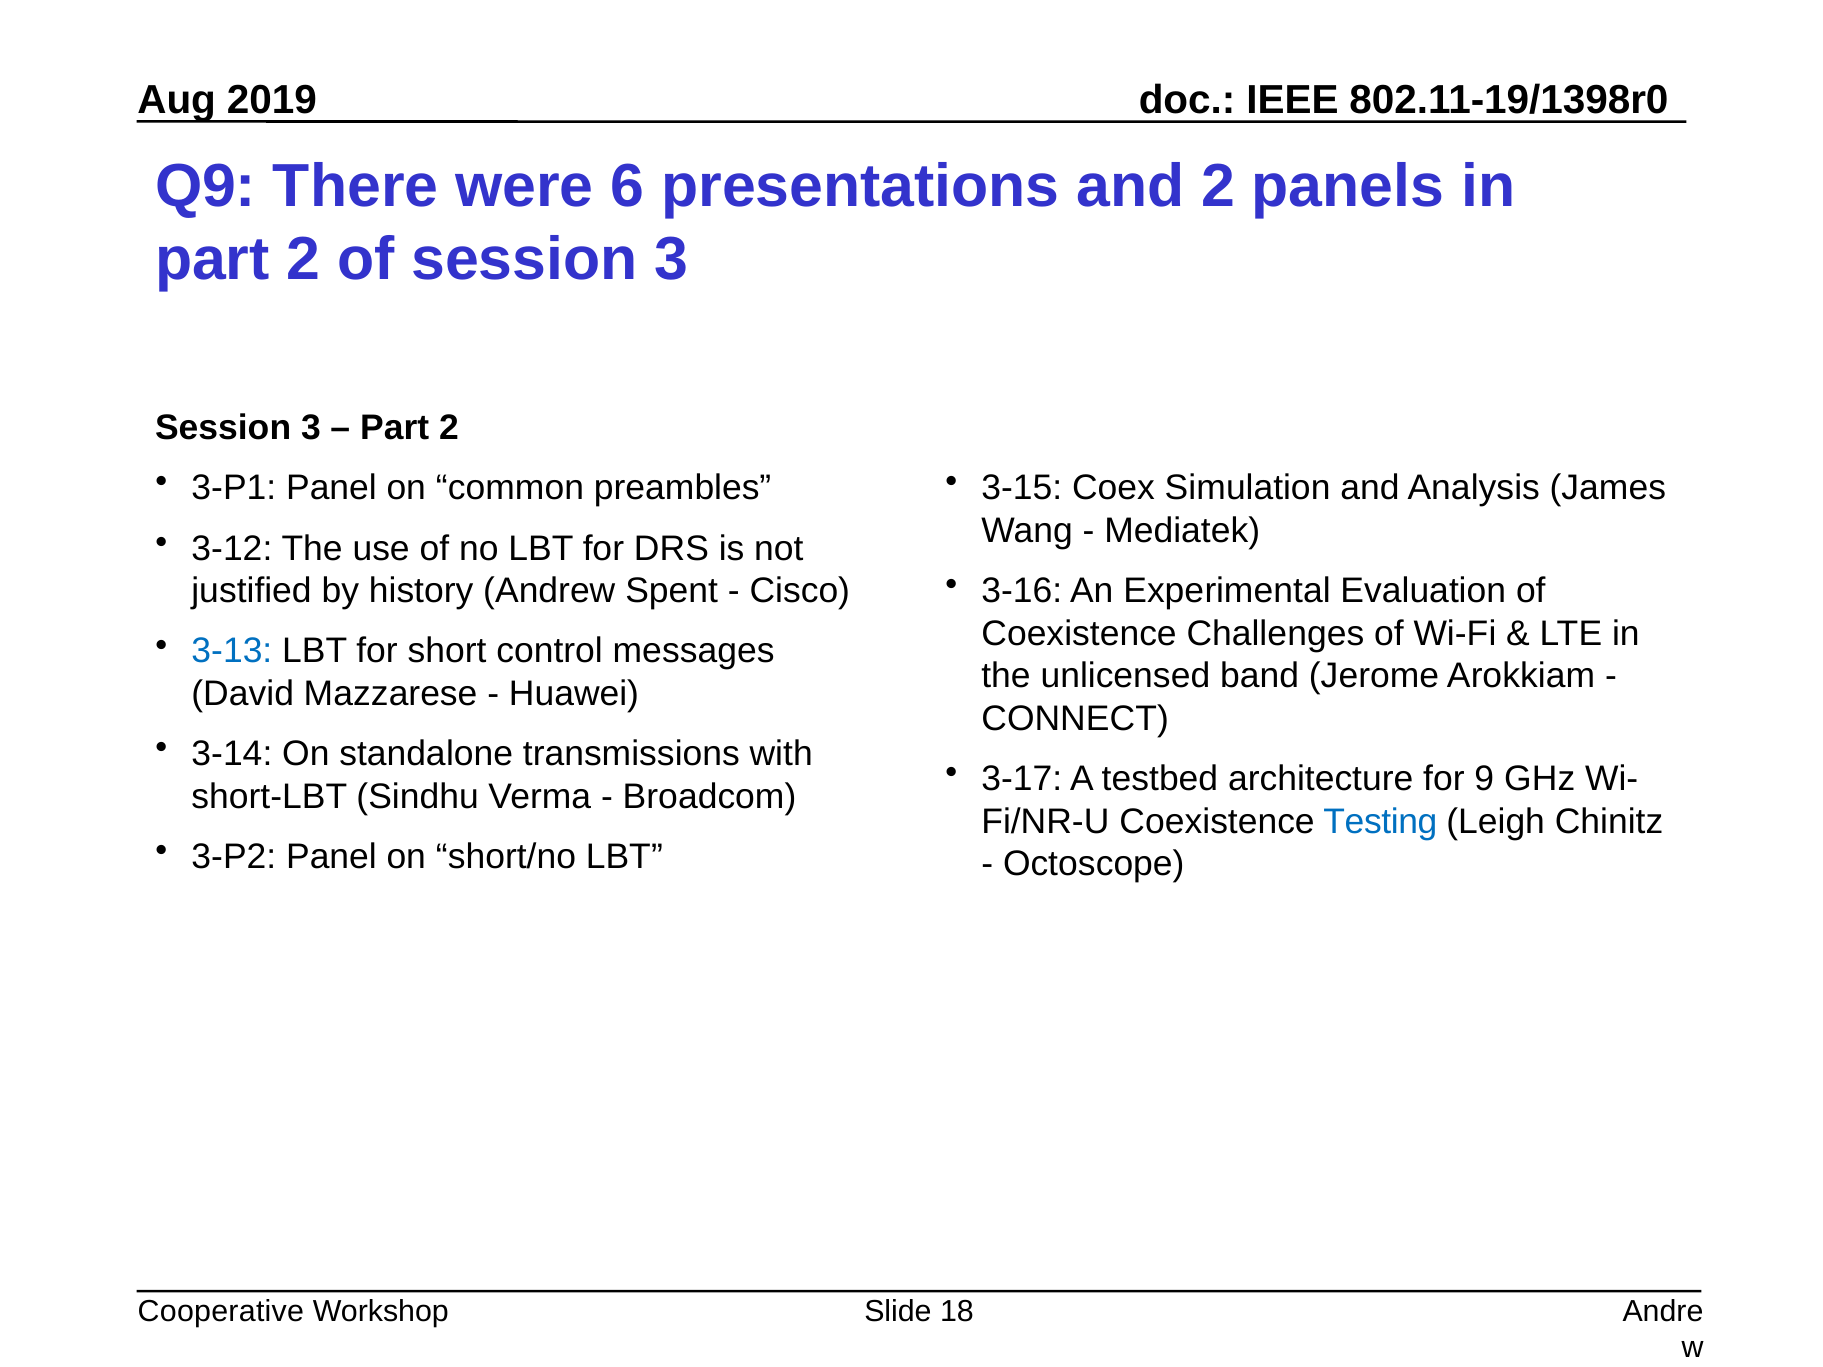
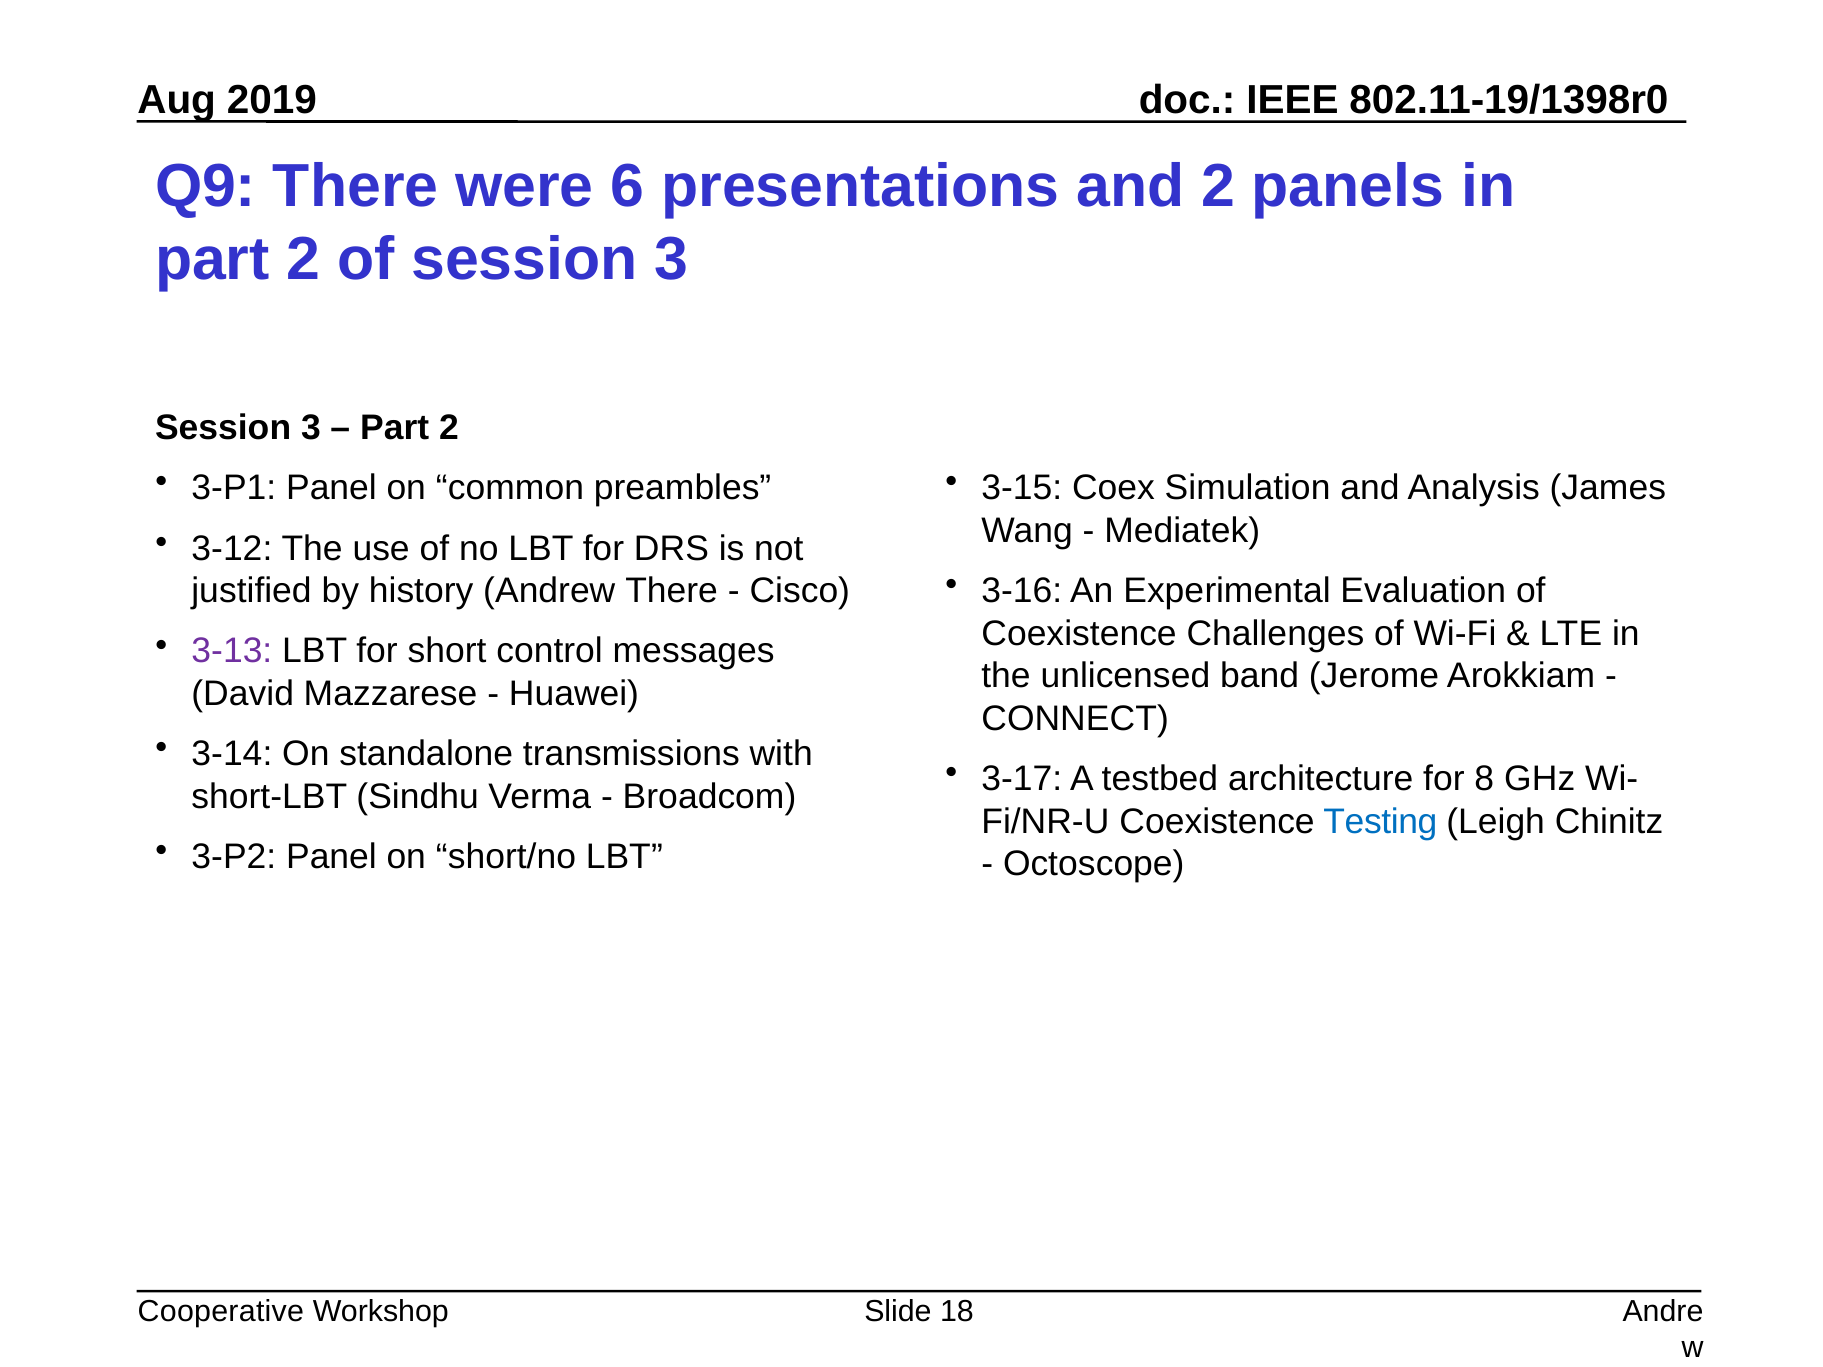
Andrew Spent: Spent -> There
3-13 colour: blue -> purple
9: 9 -> 8
